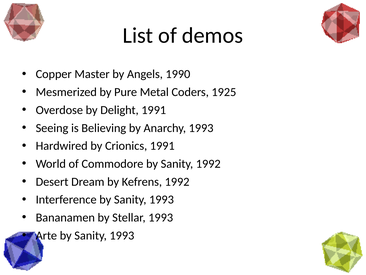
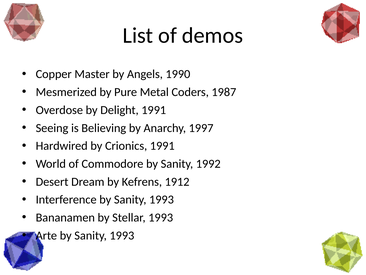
1925: 1925 -> 1987
Anarchy 1993: 1993 -> 1997
Kefrens 1992: 1992 -> 1912
